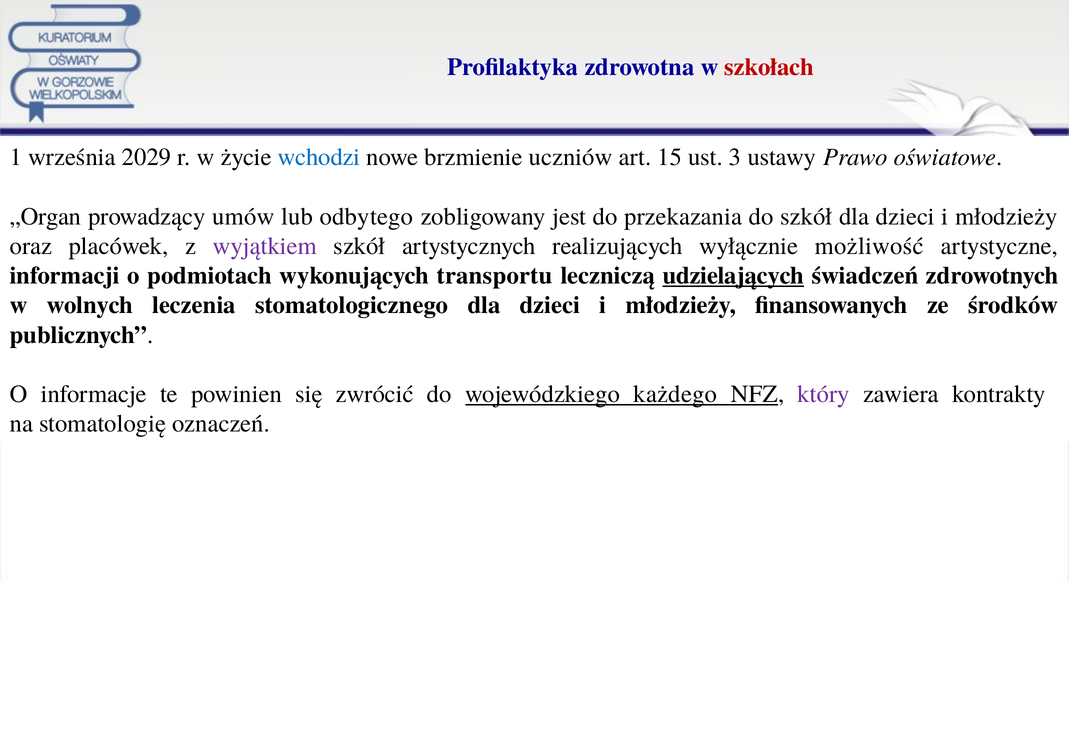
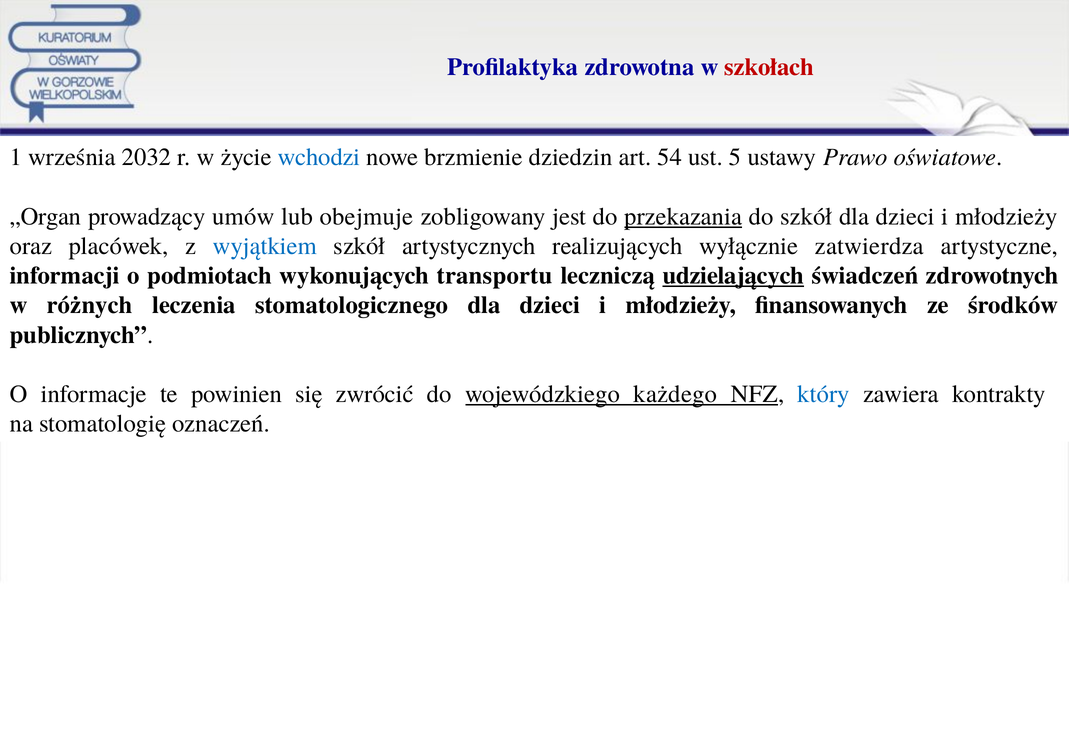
2029: 2029 -> 2032
uczniów: uczniów -> dziedzin
15: 15 -> 54
3: 3 -> 5
odbytego: odbytego -> obejmuje
przekazania underline: none -> present
wyjątkiem colour: purple -> blue
możliwość: możliwość -> zatwierdza
wolnych: wolnych -> różnych
który colour: purple -> blue
